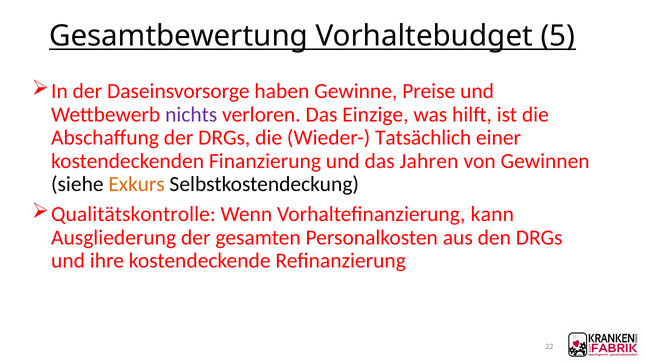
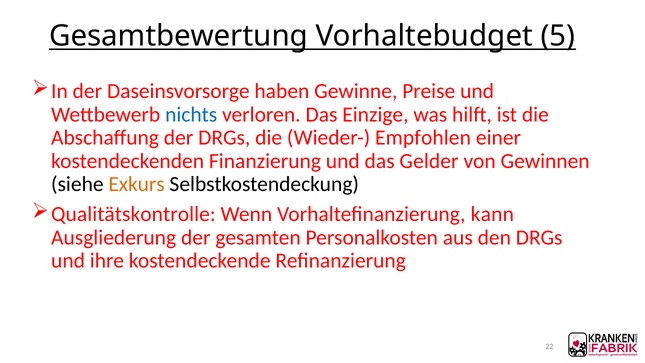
nichts colour: purple -> blue
Tatsächlich: Tatsächlich -> Empfohlen
Jahren: Jahren -> Gelder
